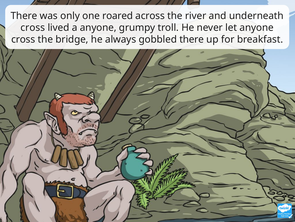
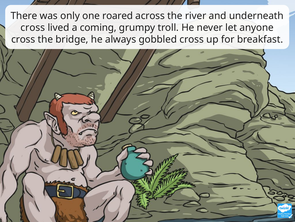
a anyone: anyone -> coming
gobbled there: there -> cross
